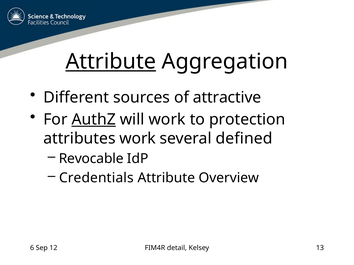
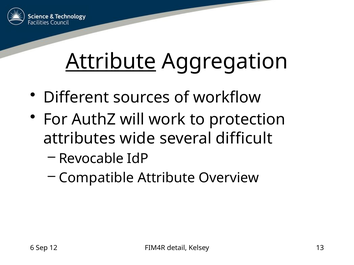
attractive: attractive -> workflow
AuthZ underline: present -> none
attributes work: work -> wide
defined: defined -> difficult
Credentials: Credentials -> Compatible
